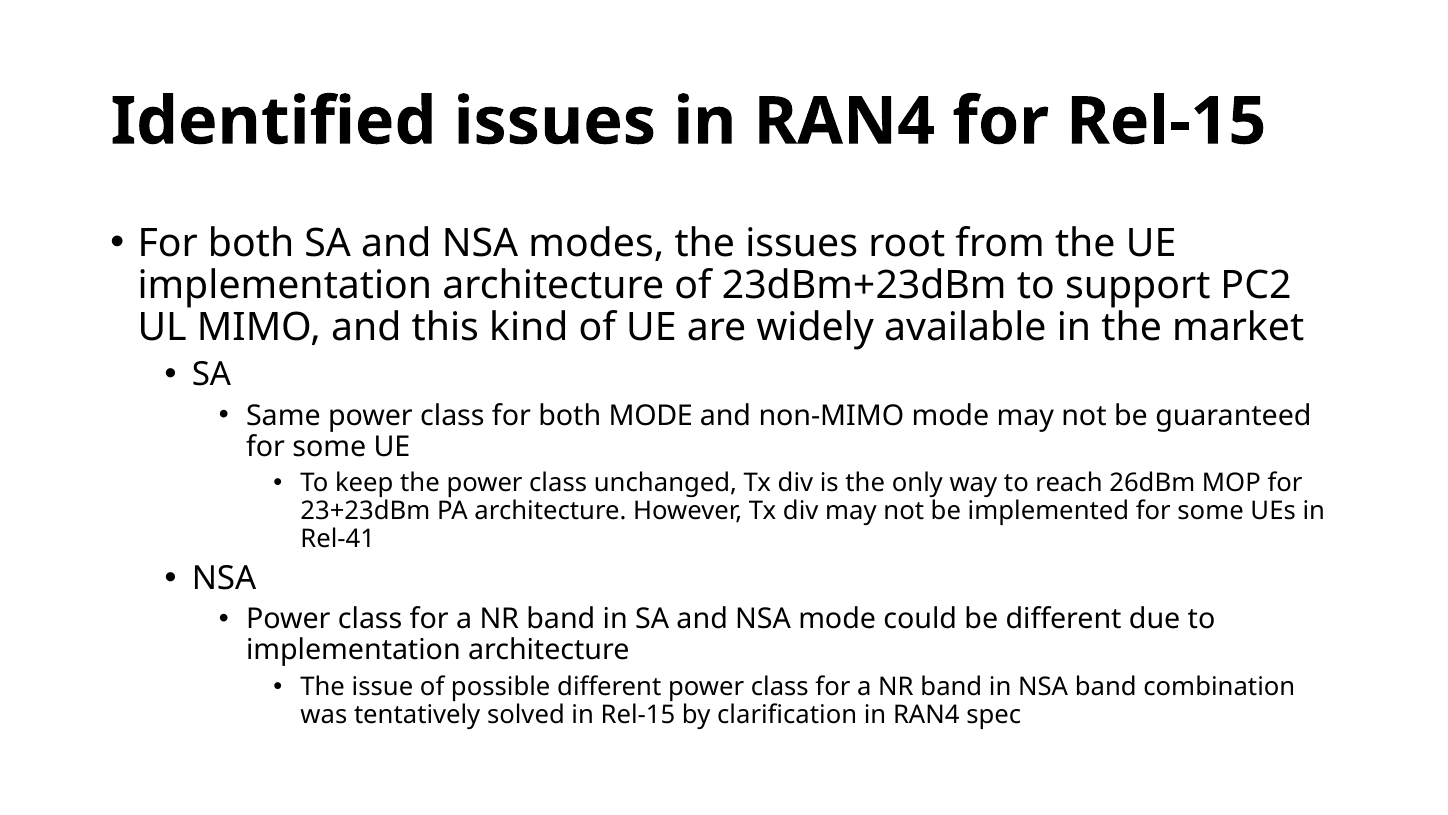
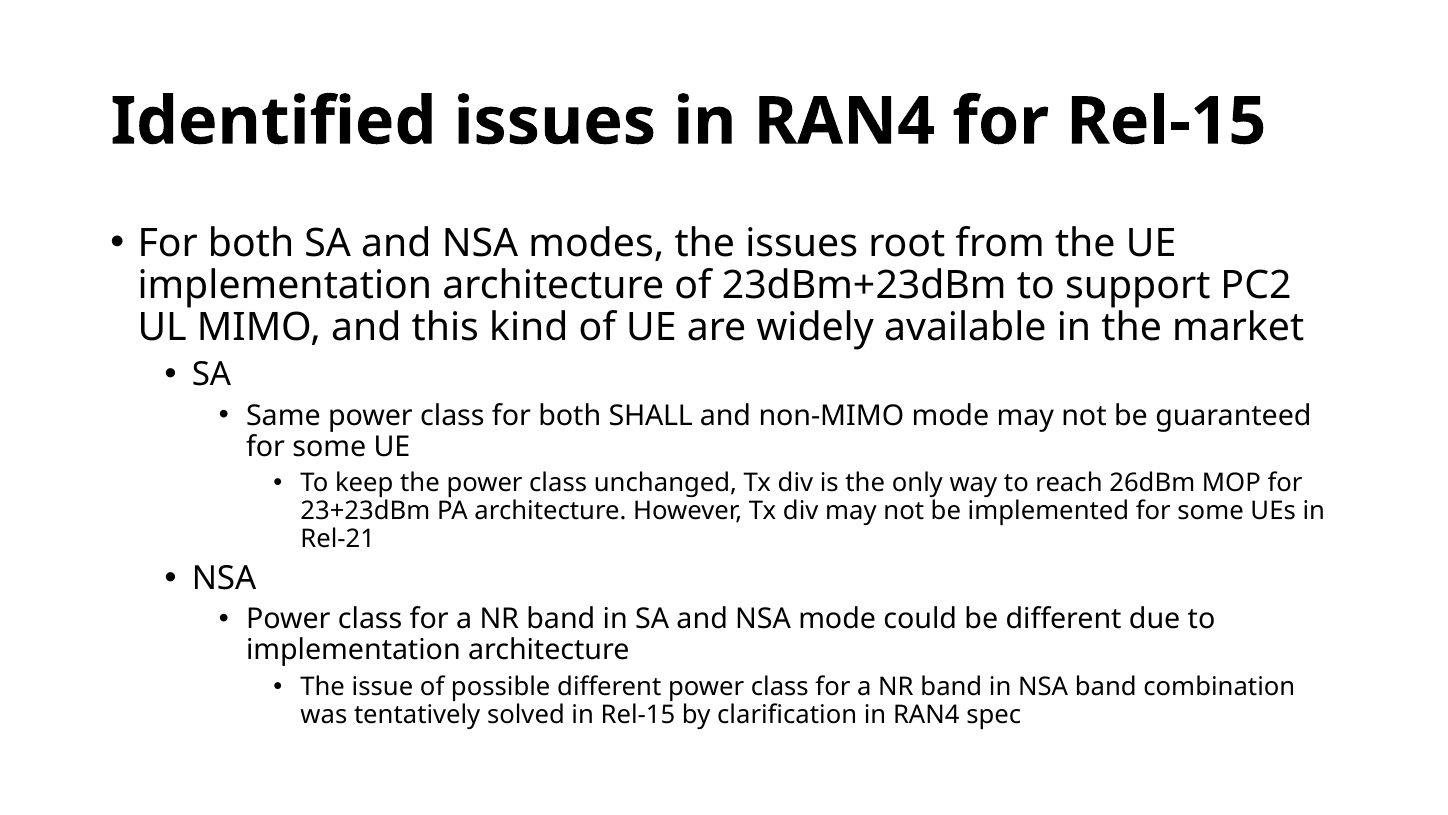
both MODE: MODE -> SHALL
Rel-41: Rel-41 -> Rel-21
